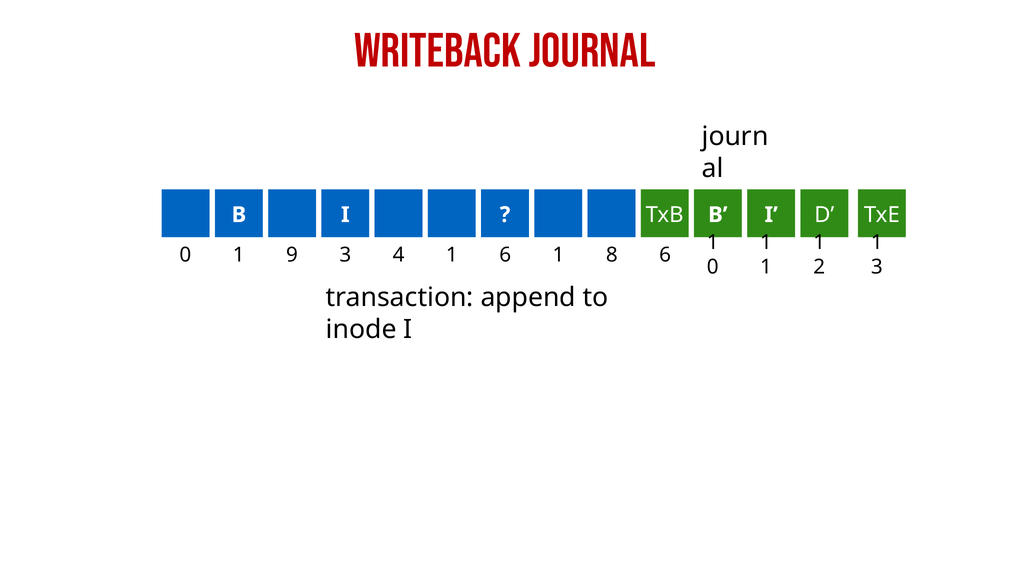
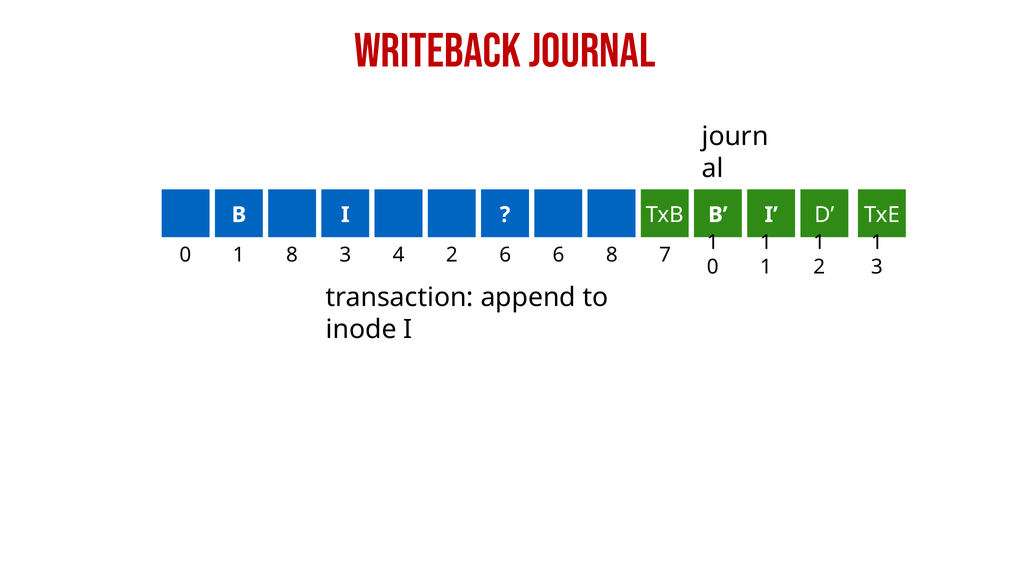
1 9: 9 -> 8
0 1: 1 -> 2
4 1: 1 -> 6
8 6: 6 -> 7
